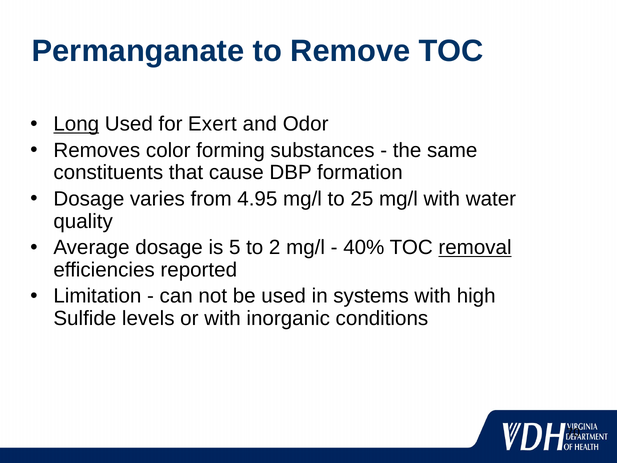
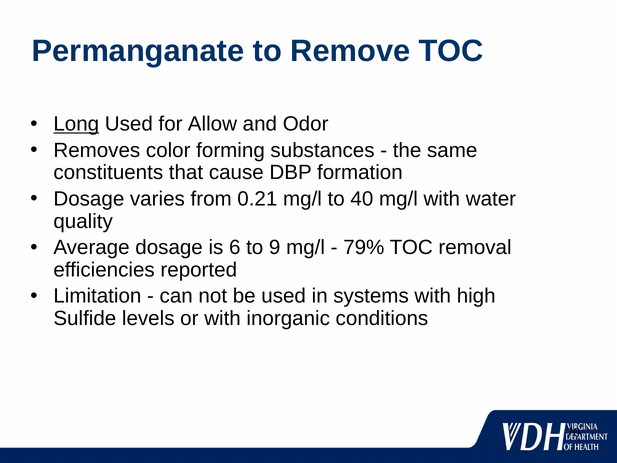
Exert: Exert -> Allow
4.95: 4.95 -> 0.21
25: 25 -> 40
5: 5 -> 6
2: 2 -> 9
40%: 40% -> 79%
removal underline: present -> none
